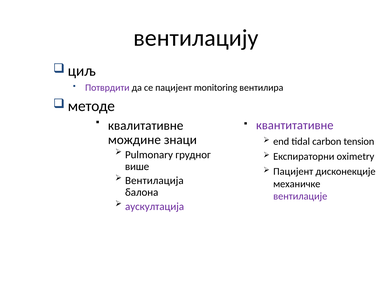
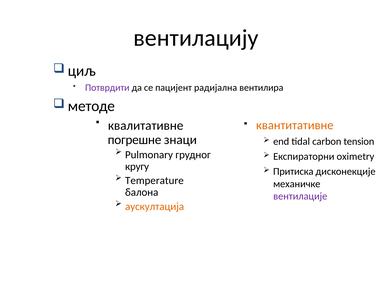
monitoring: monitoring -> радијална
квантитативне colour: purple -> orange
мождине: мождине -> погрешне
више: више -> кругу
Пацијент at (293, 171): Пацијент -> Притиска
Вентилација: Вентилација -> Temperature
аускултација colour: purple -> orange
